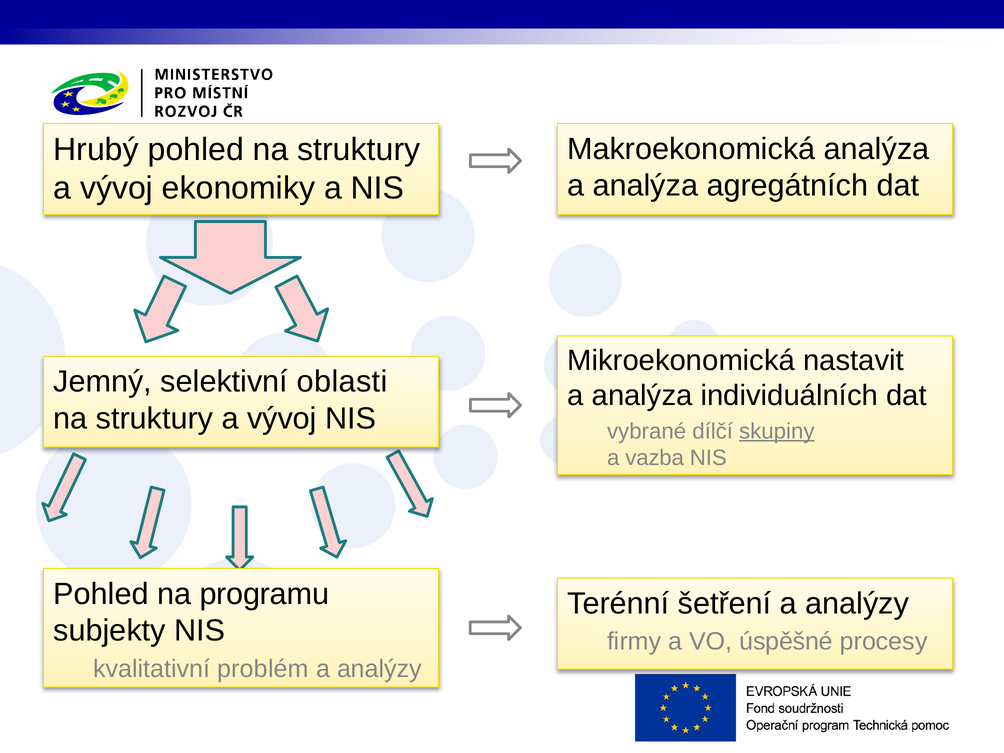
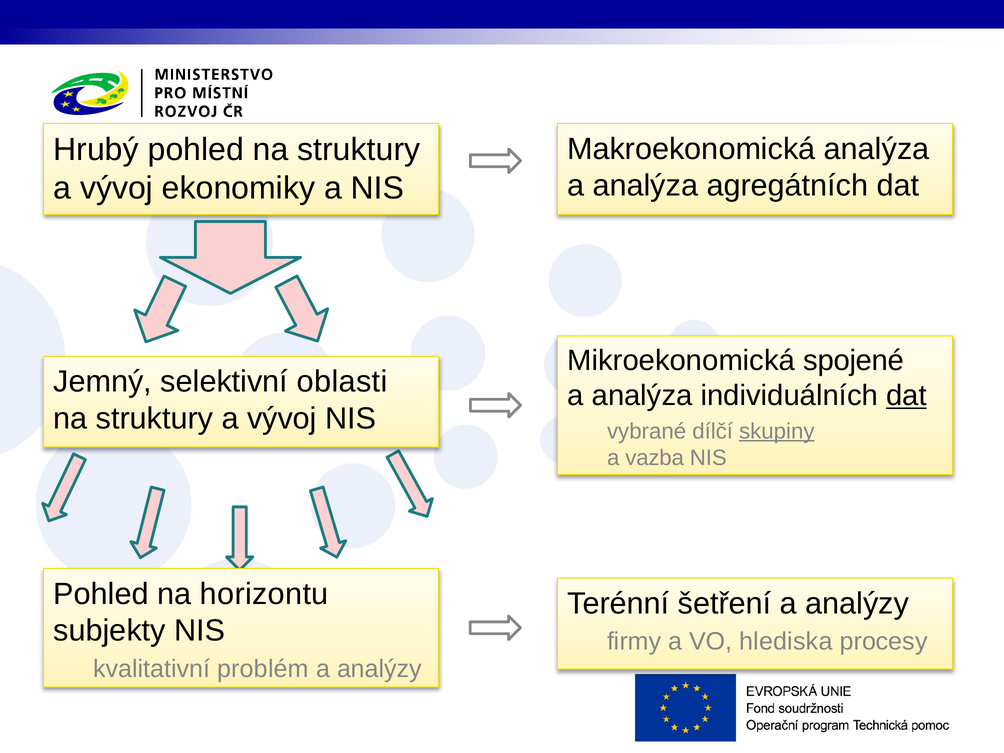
nastavit: nastavit -> spojené
dat at (906, 396) underline: none -> present
programu: programu -> horizontu
úspěšné: úspěšné -> hlediska
